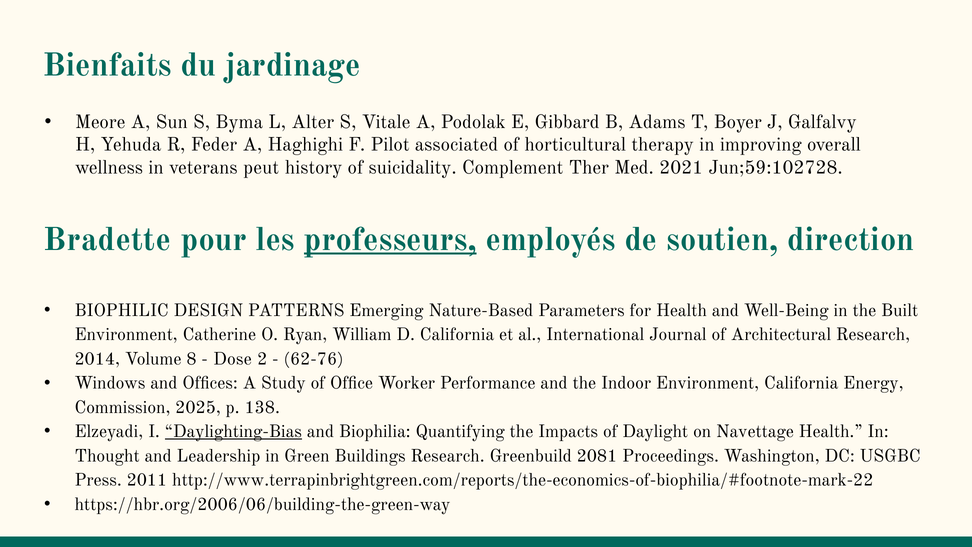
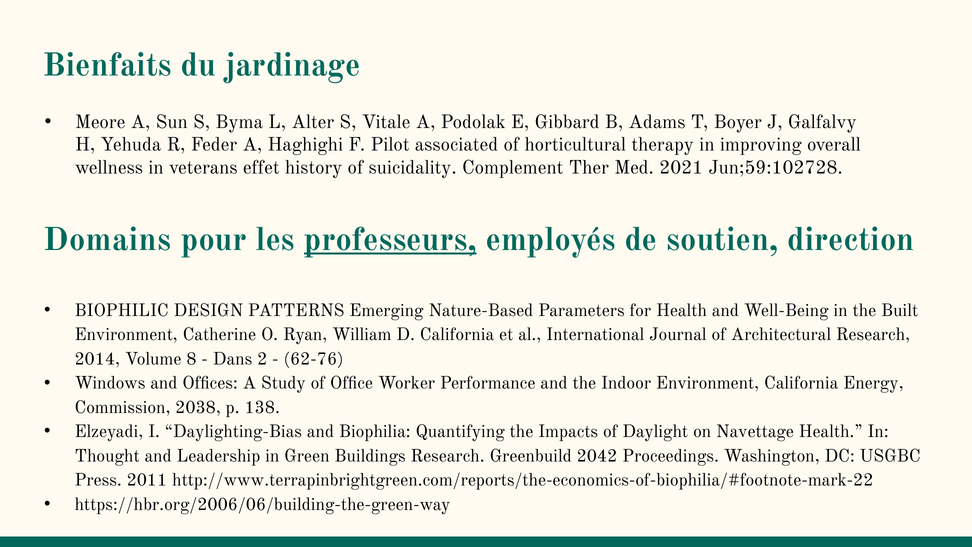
peut: peut -> effet
Bradette: Bradette -> Domains
Dose: Dose -> Dans
2025: 2025 -> 2038
Daylighting-Bias underline: present -> none
2081: 2081 -> 2042
